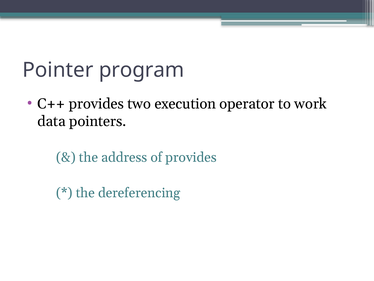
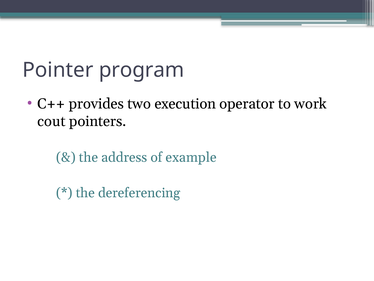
data: data -> cout
of provides: provides -> example
